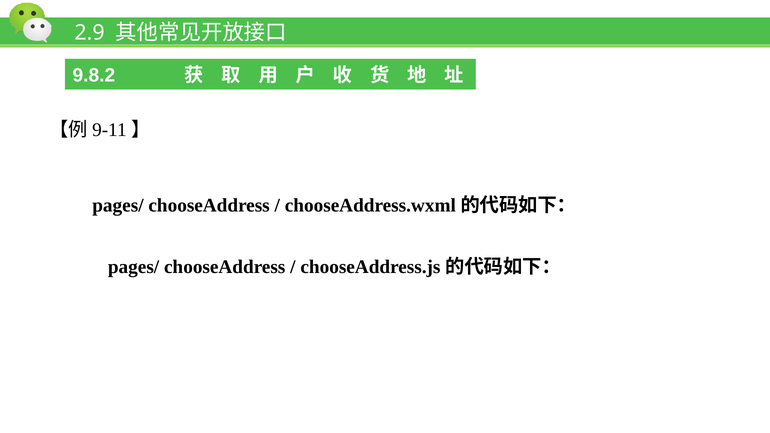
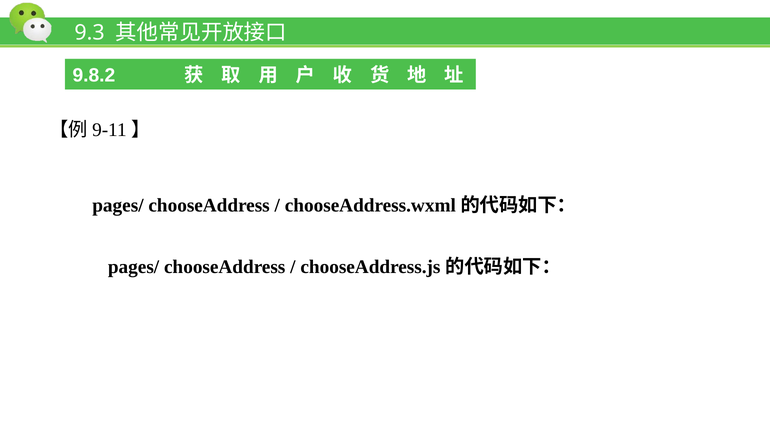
2.9: 2.9 -> 9.3
